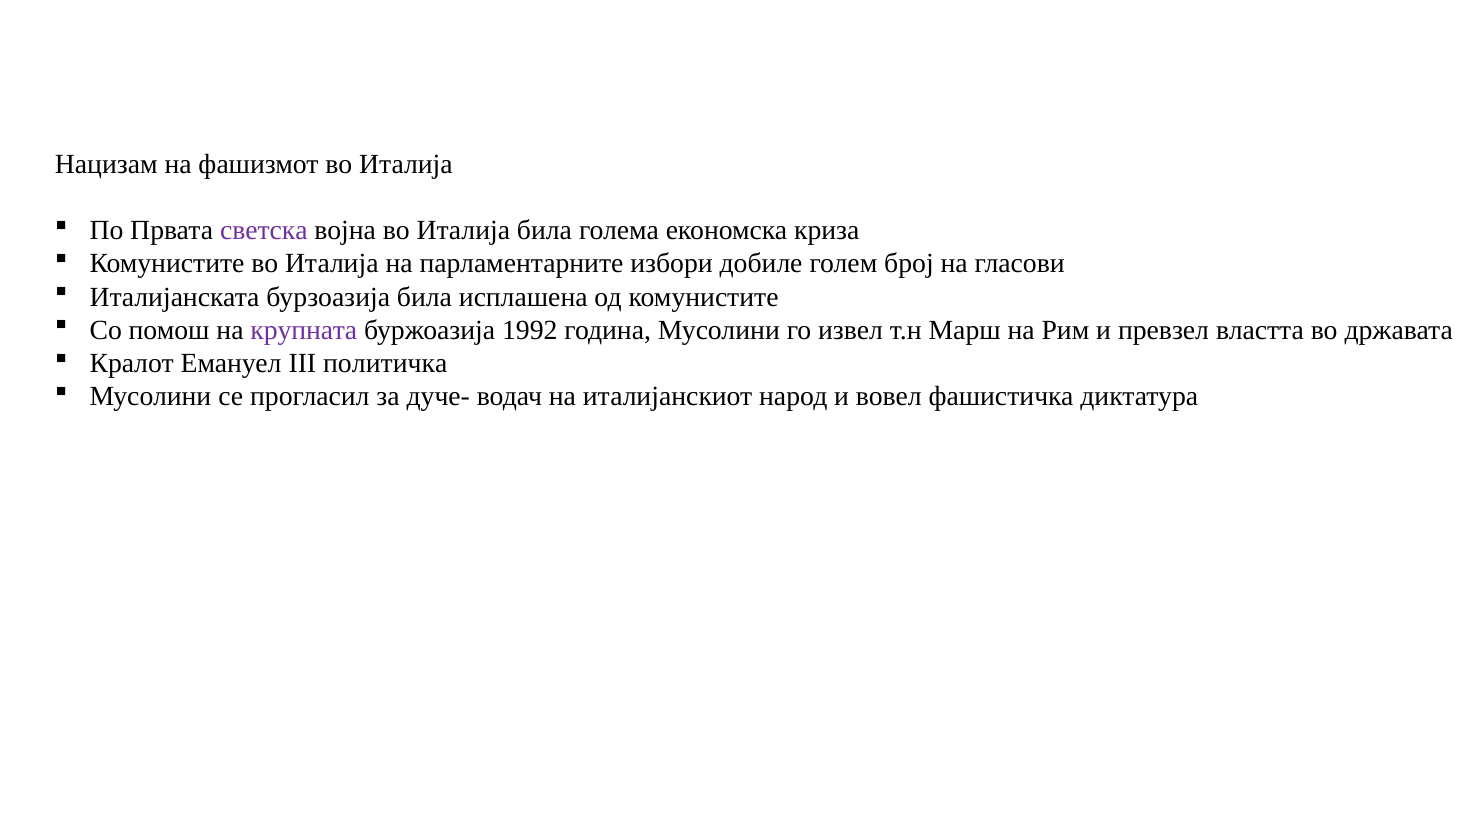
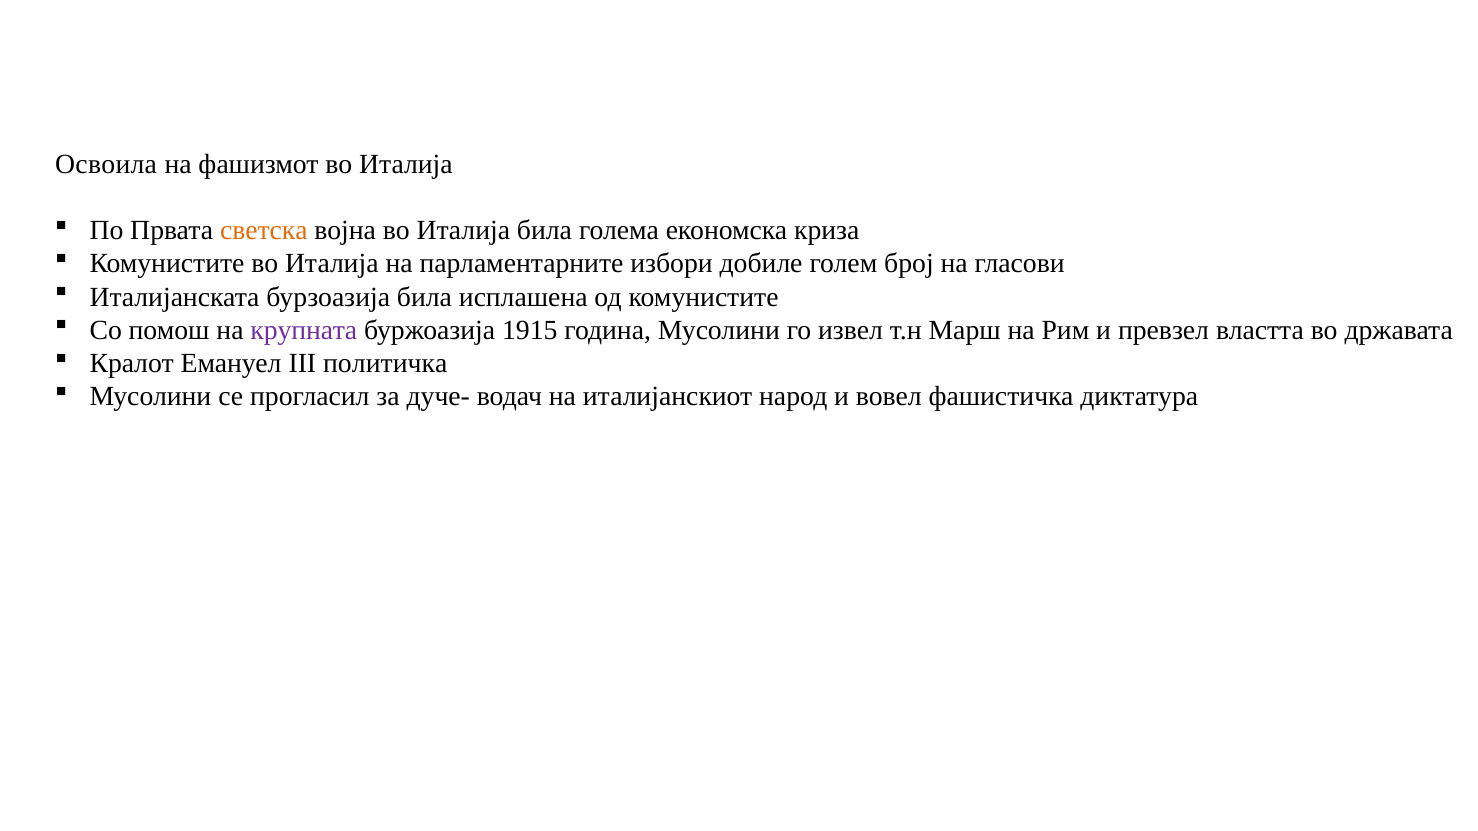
Нацизам: Нацизам -> Освоила
светска colour: purple -> orange
1992: 1992 -> 1915
